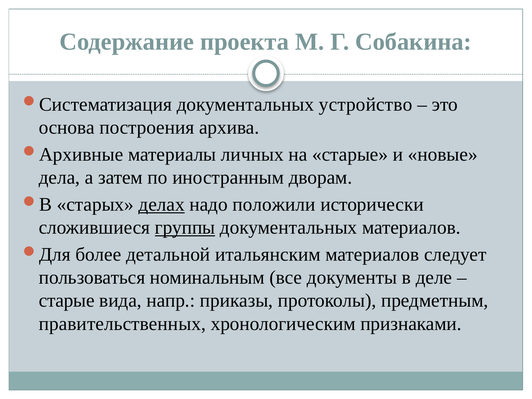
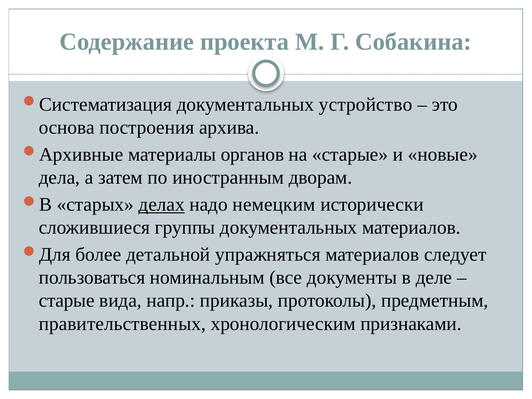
личных: личных -> органов
положили: положили -> немецким
группы underline: present -> none
итальянским: итальянским -> упражняться
